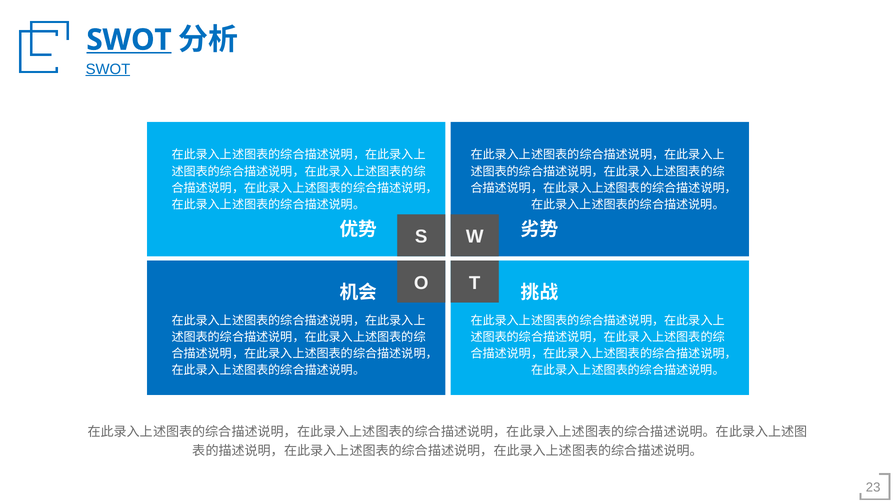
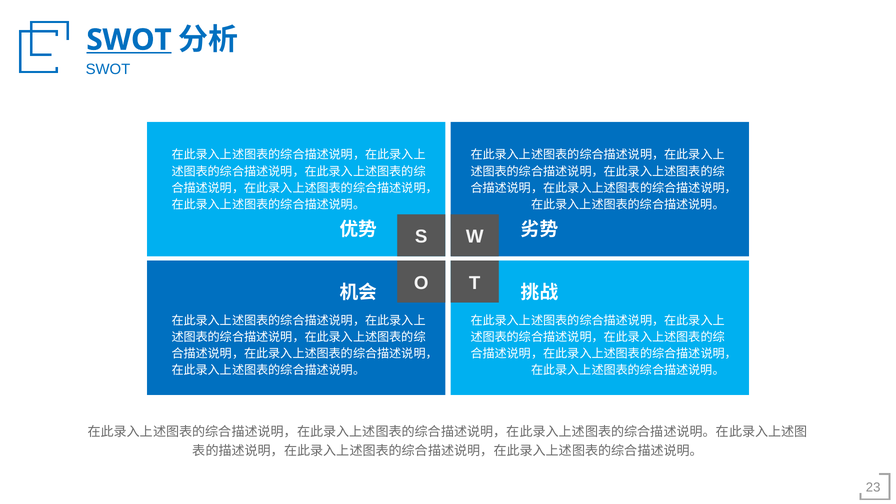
SWOT at (108, 69) underline: present -> none
